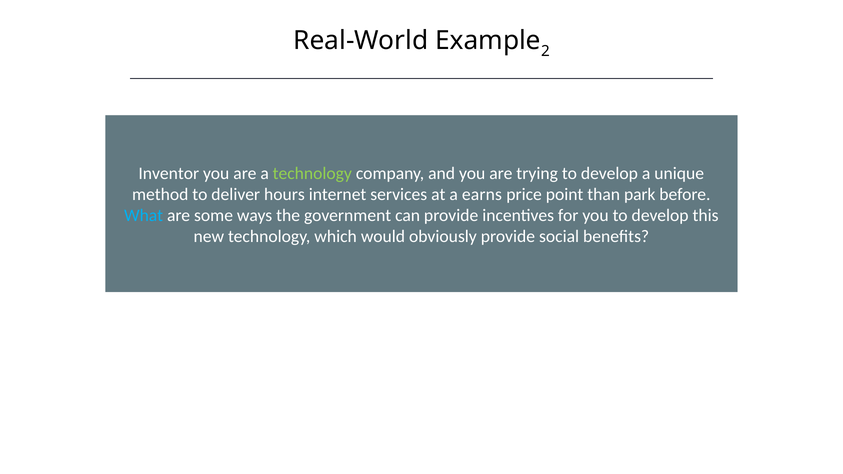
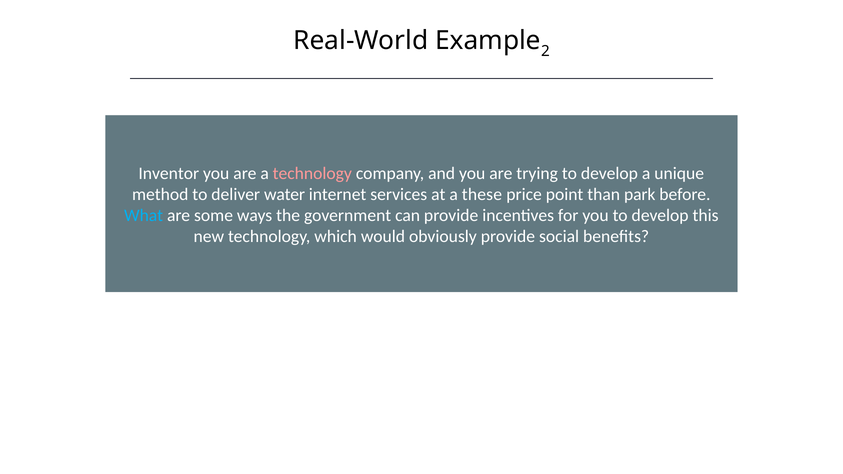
technology at (312, 173) colour: light green -> pink
hours: hours -> water
earns: earns -> these
